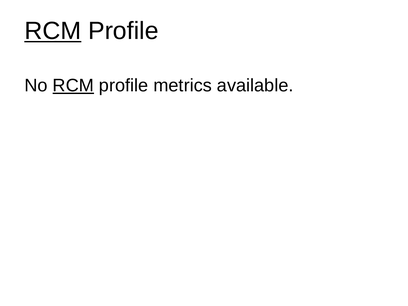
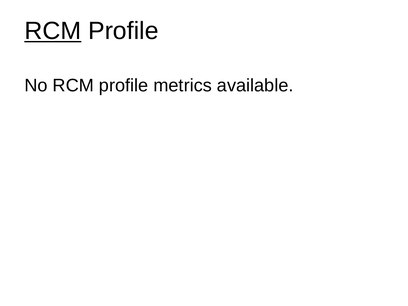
RCM at (73, 86) underline: present -> none
